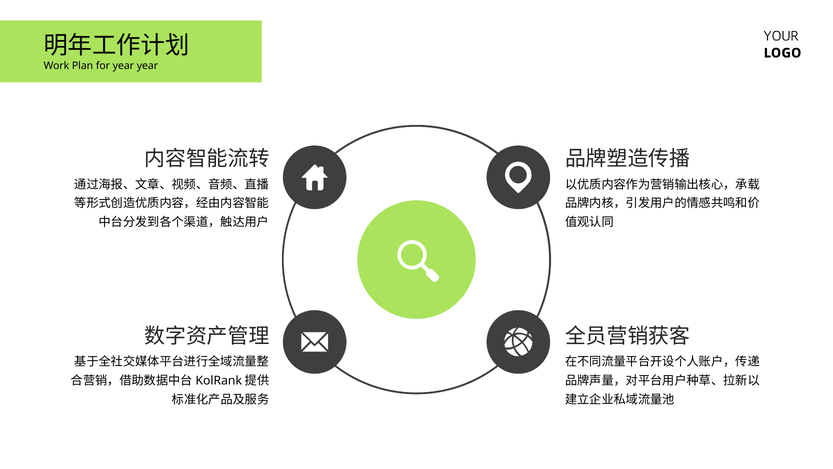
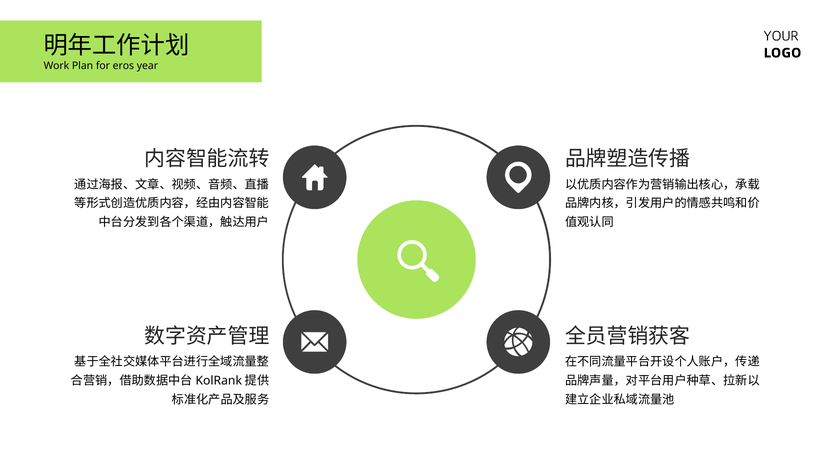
for year: year -> eros
